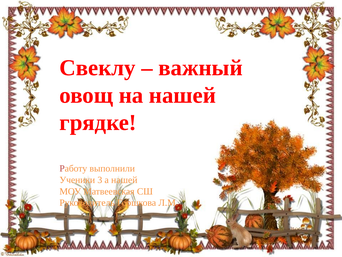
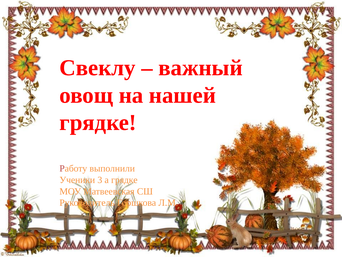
а нашей: нашей -> грядке
